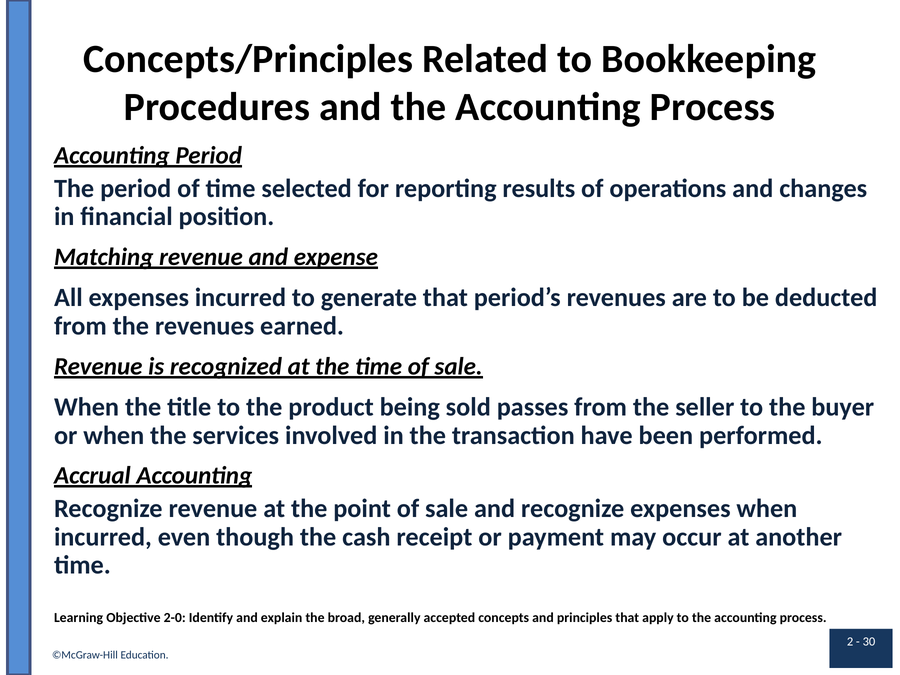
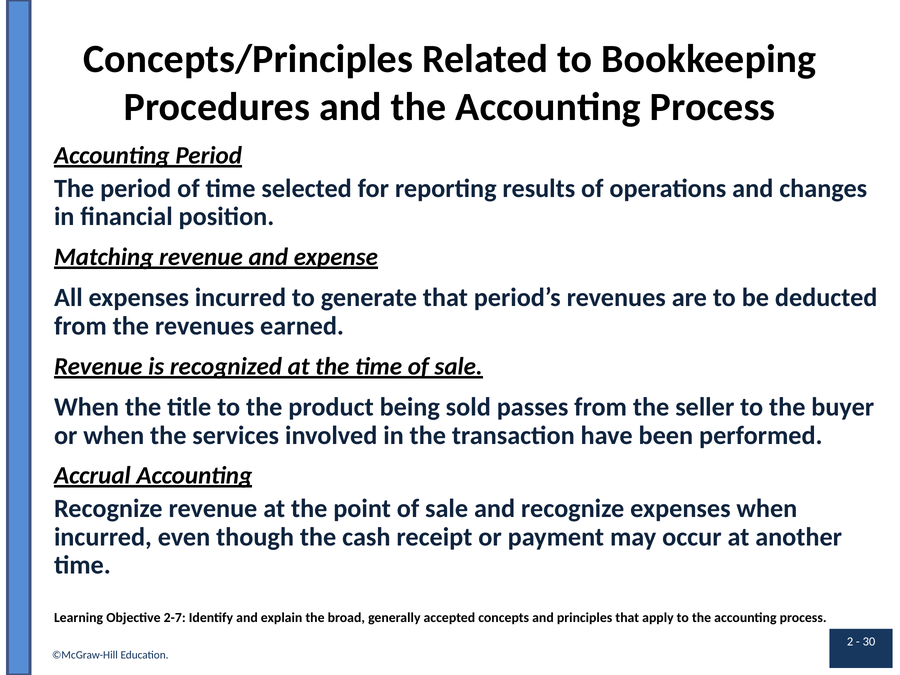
2-0: 2-0 -> 2-7
